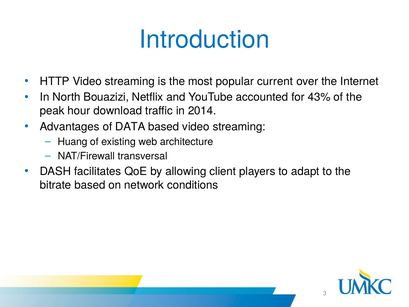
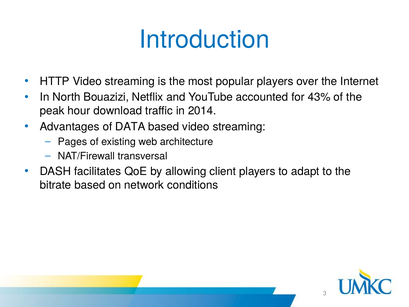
popular current: current -> players
Huang: Huang -> Pages
